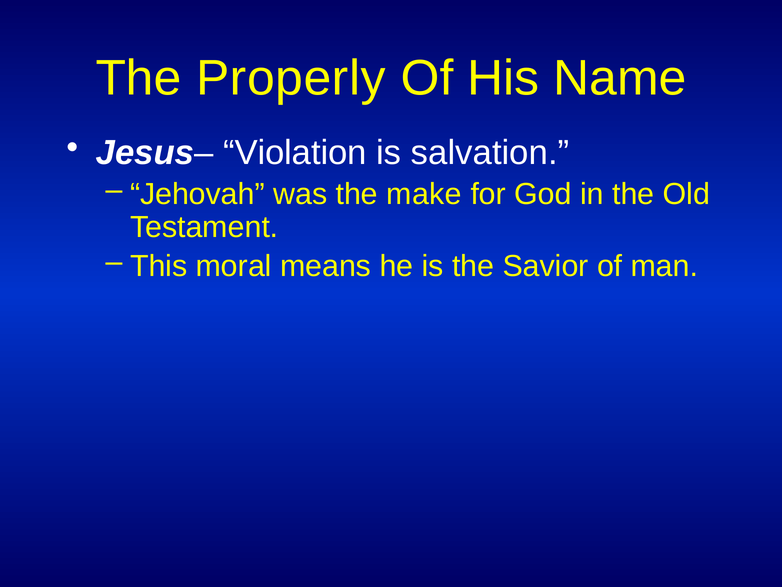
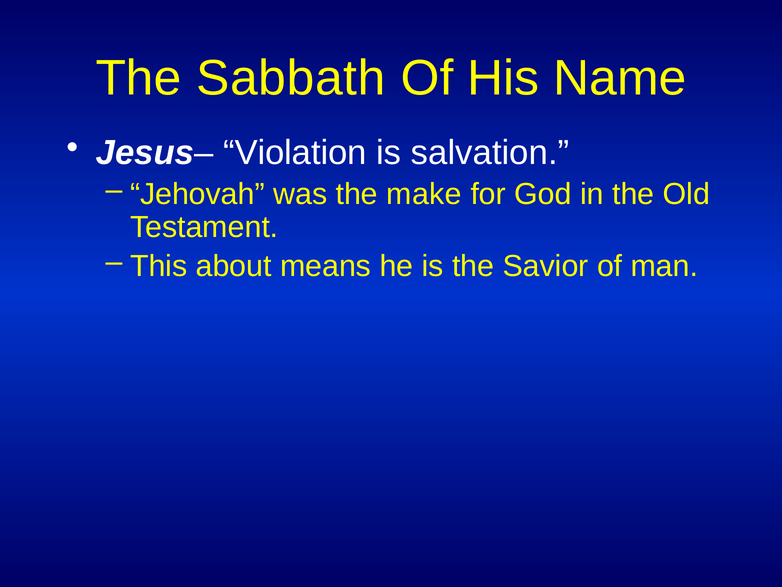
Properly: Properly -> Sabbath
moral: moral -> about
